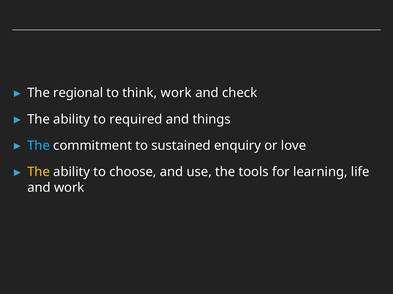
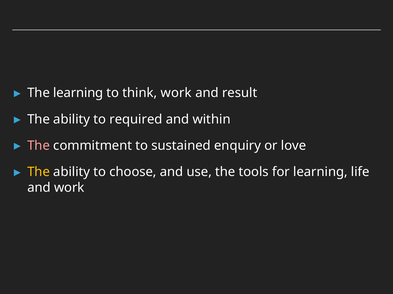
The regional: regional -> learning
check: check -> result
things: things -> within
The at (39, 146) colour: light blue -> pink
